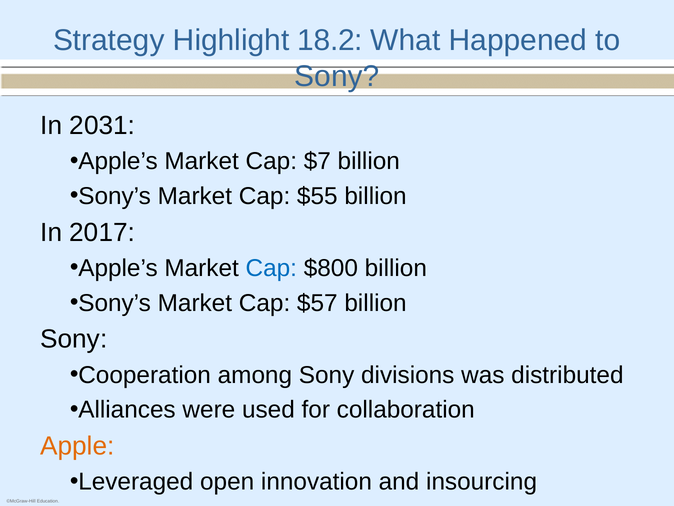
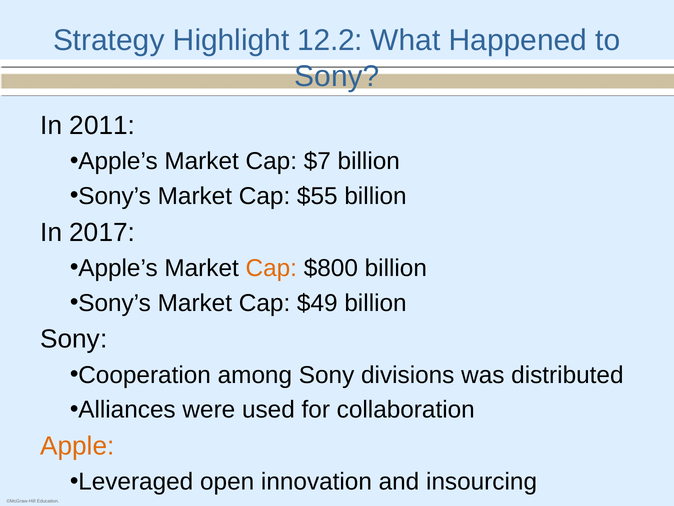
18.2: 18.2 -> 12.2
2031: 2031 -> 2011
Cap at (271, 268) colour: blue -> orange
$57: $57 -> $49
